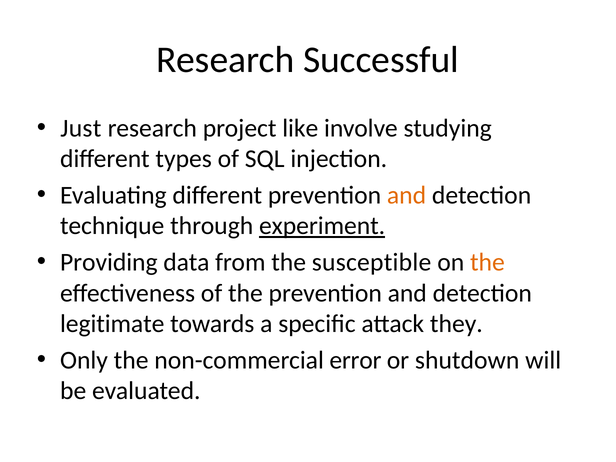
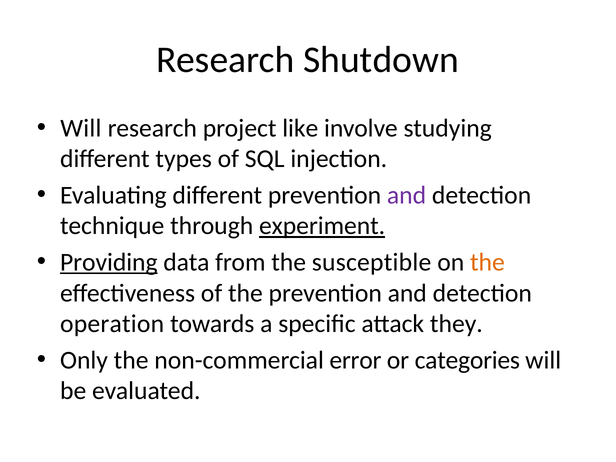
Successful: Successful -> Shutdown
Just at (81, 128): Just -> Will
and at (407, 195) colour: orange -> purple
Providing underline: none -> present
legitimate: legitimate -> operation
shutdown: shutdown -> categories
